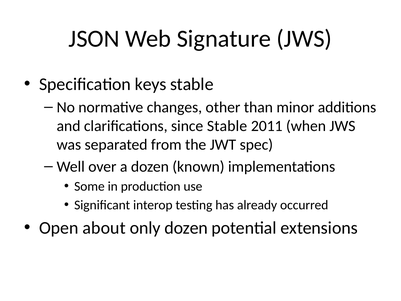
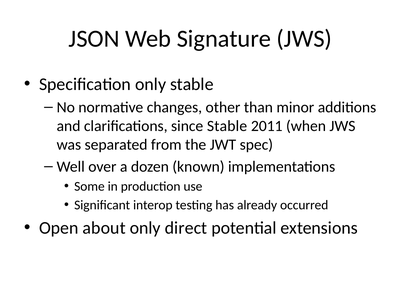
Specification keys: keys -> only
only dozen: dozen -> direct
